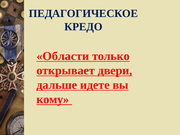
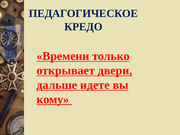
Области: Области -> Времени
